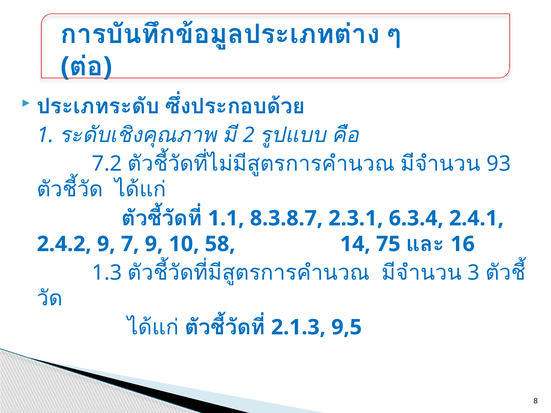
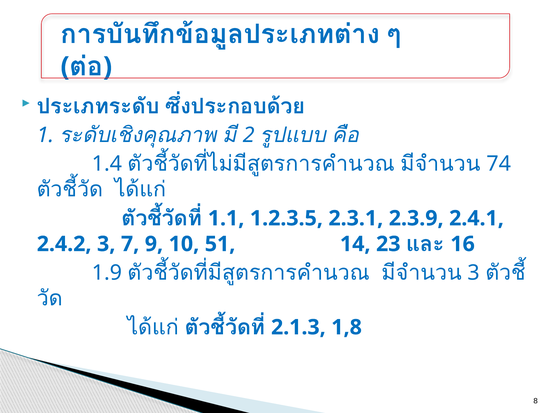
7.2: 7.2 -> 1.4
93: 93 -> 74
8.3.8.7: 8.3.8.7 -> 1.2.3.5
6.3.4: 6.3.4 -> 2.3.9
2.4.2 9: 9 -> 3
58: 58 -> 51
75: 75 -> 23
1.3: 1.3 -> 1.9
9,5: 9,5 -> 1,8
